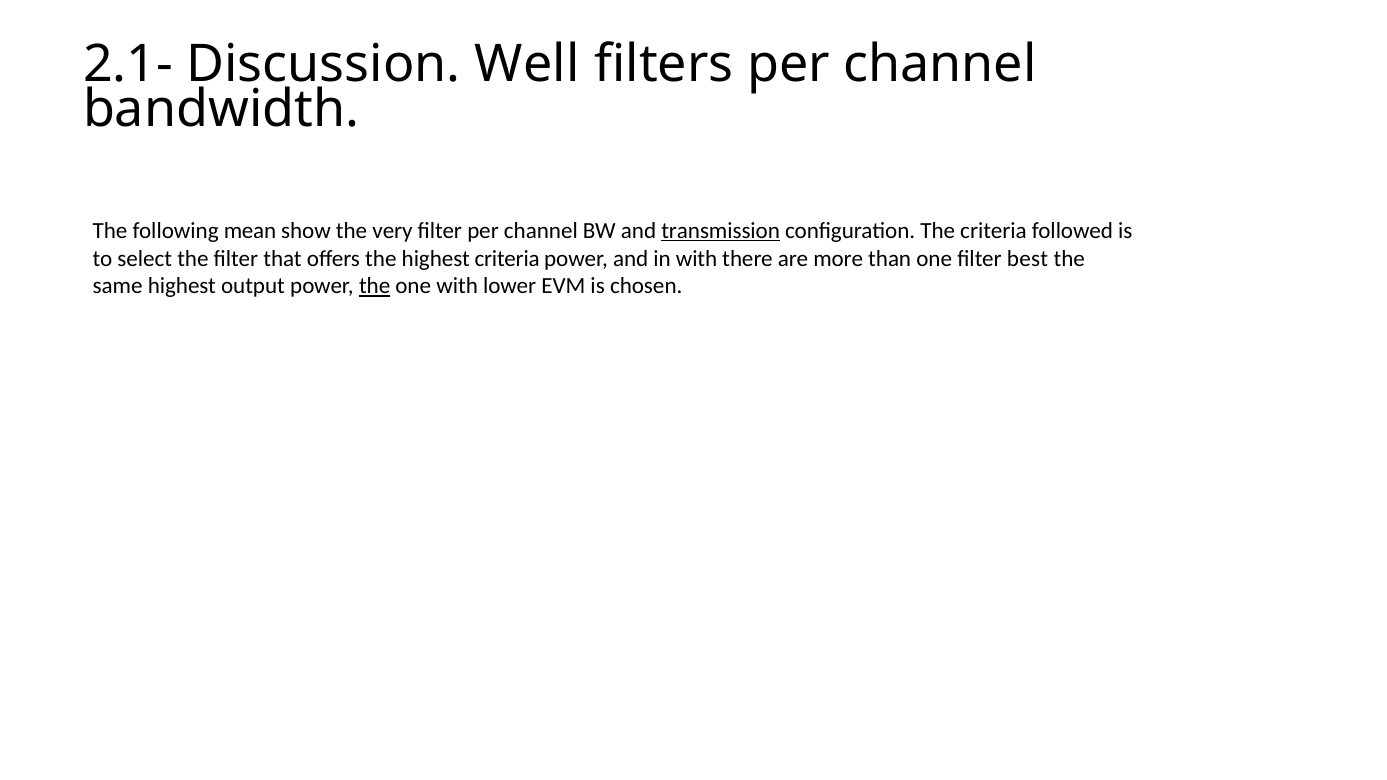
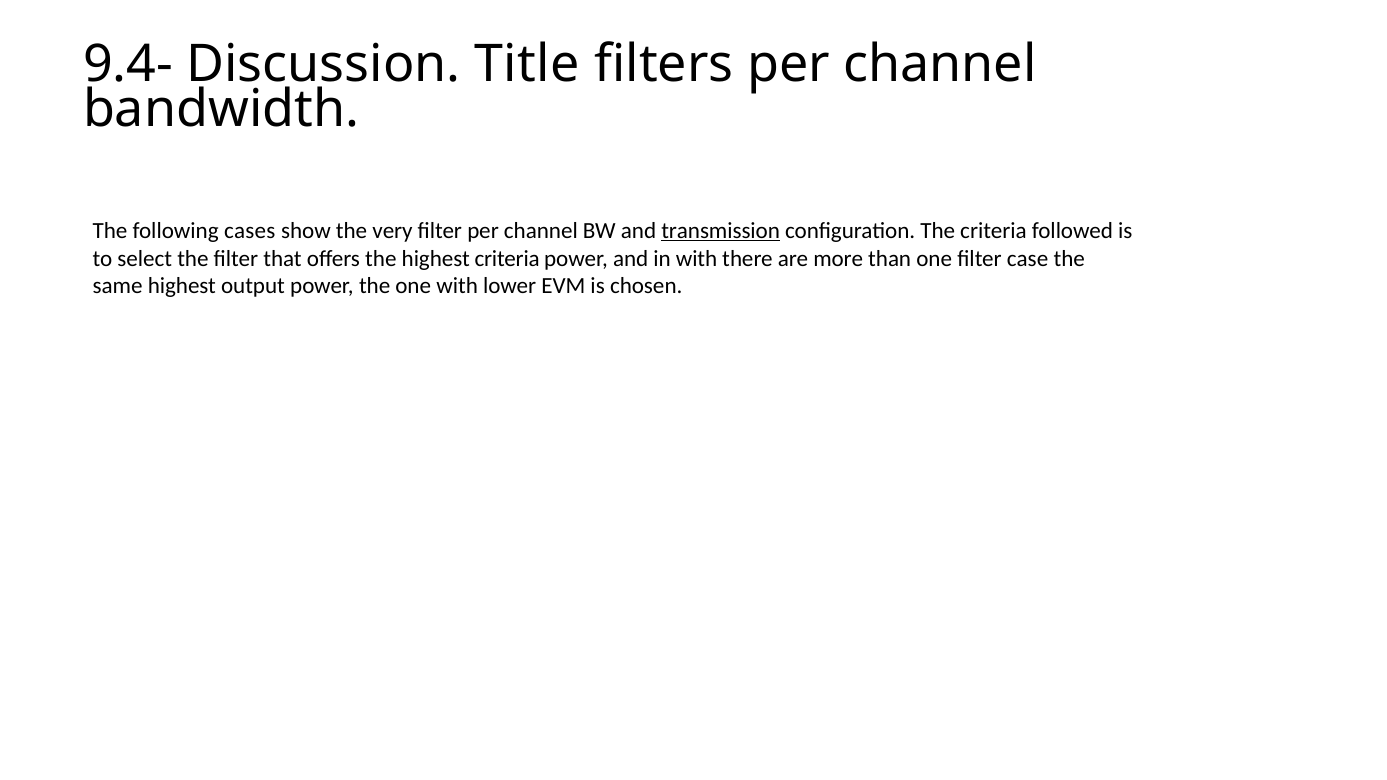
2.1-: 2.1- -> 9.4-
Well: Well -> Title
mean: mean -> cases
best: best -> case
the at (375, 286) underline: present -> none
